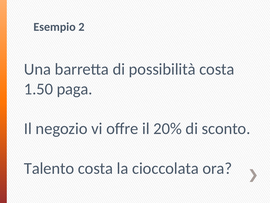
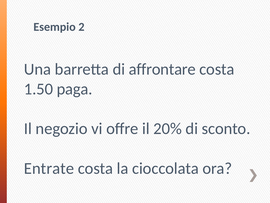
possibilità: possibilità -> affrontare
Talento: Talento -> Entrate
